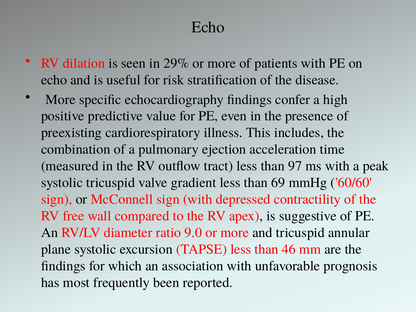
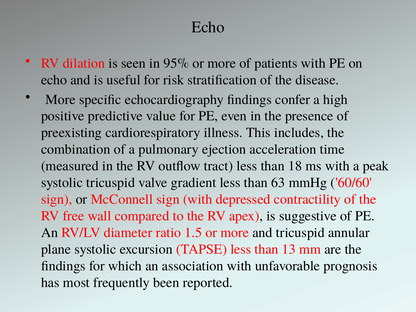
29%: 29% -> 95%
97: 97 -> 18
69: 69 -> 63
9.0: 9.0 -> 1.5
46: 46 -> 13
